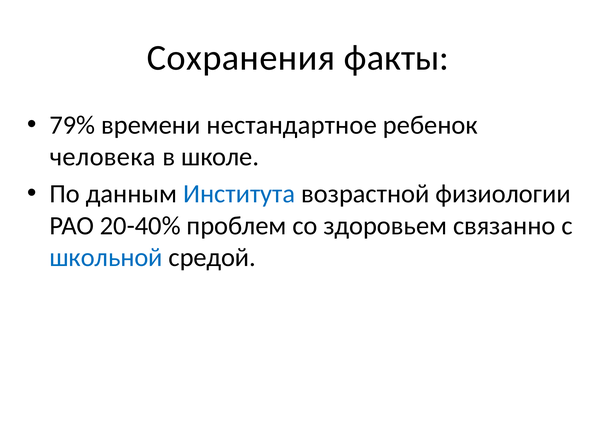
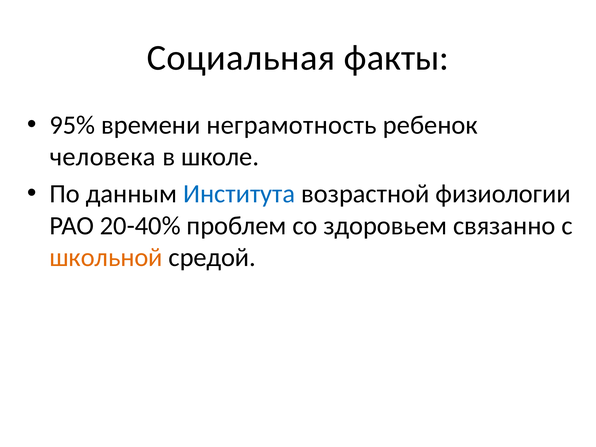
Сохранения: Сохранения -> Социальная
79%: 79% -> 95%
нестандартное: нестандартное -> неграмотность
школьной colour: blue -> orange
